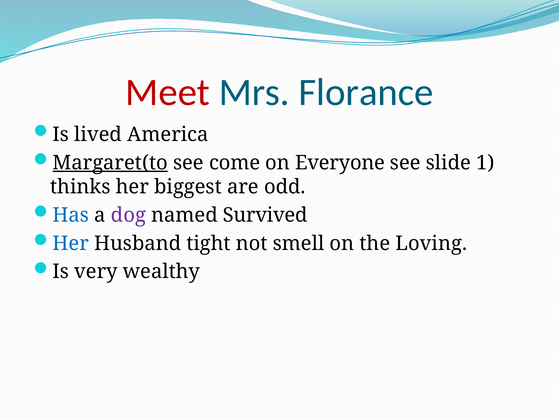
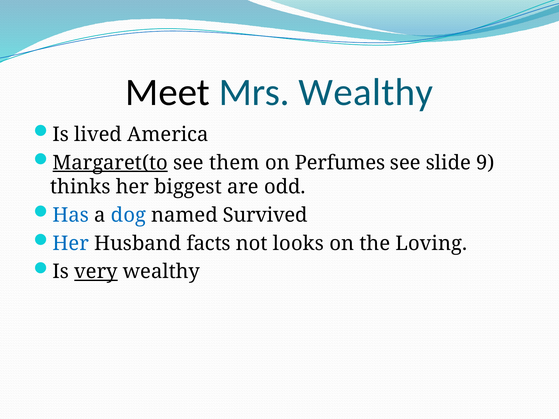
Meet colour: red -> black
Mrs Florance: Florance -> Wealthy
come: come -> them
Everyone: Everyone -> Perfumes
1: 1 -> 9
dog colour: purple -> blue
tight: tight -> facts
smell: smell -> looks
very underline: none -> present
